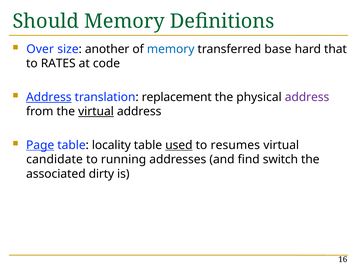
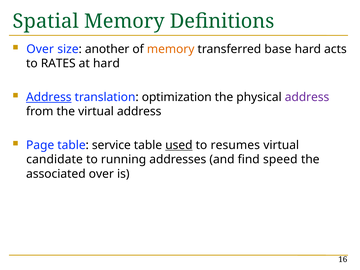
Should: Should -> Spatial
memory at (171, 49) colour: blue -> orange
that: that -> acts
at code: code -> hard
replacement: replacement -> optimization
virtual at (96, 112) underline: present -> none
Page underline: present -> none
locality: locality -> service
switch: switch -> speed
associated dirty: dirty -> over
